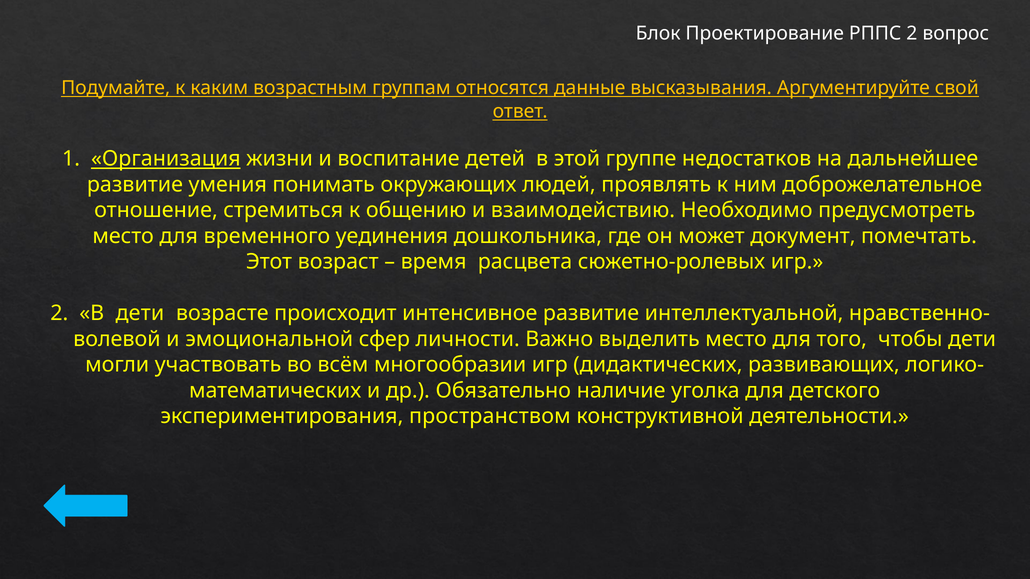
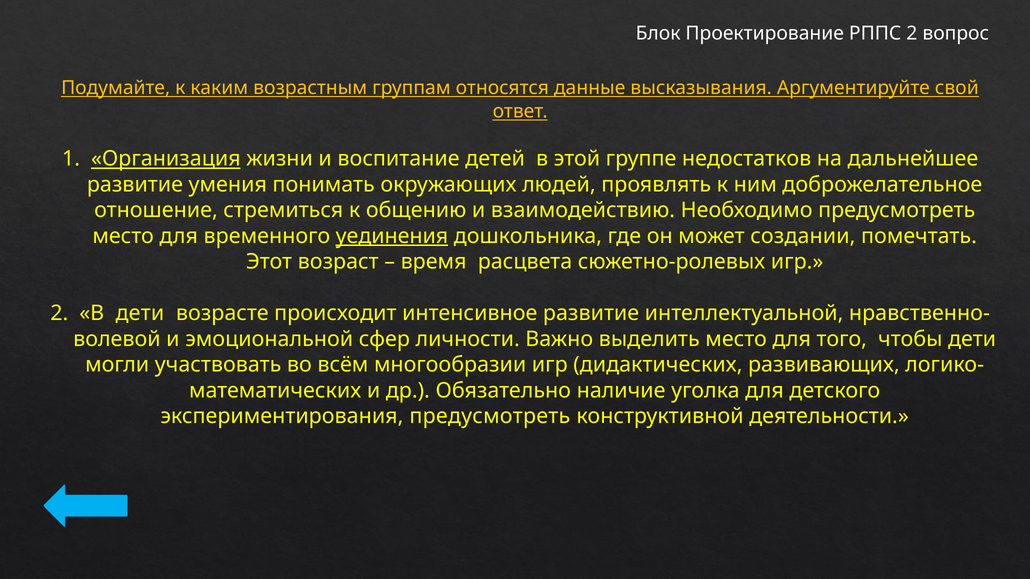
уединения underline: none -> present
документ: документ -> создании
экспериментирования пространством: пространством -> предусмотреть
